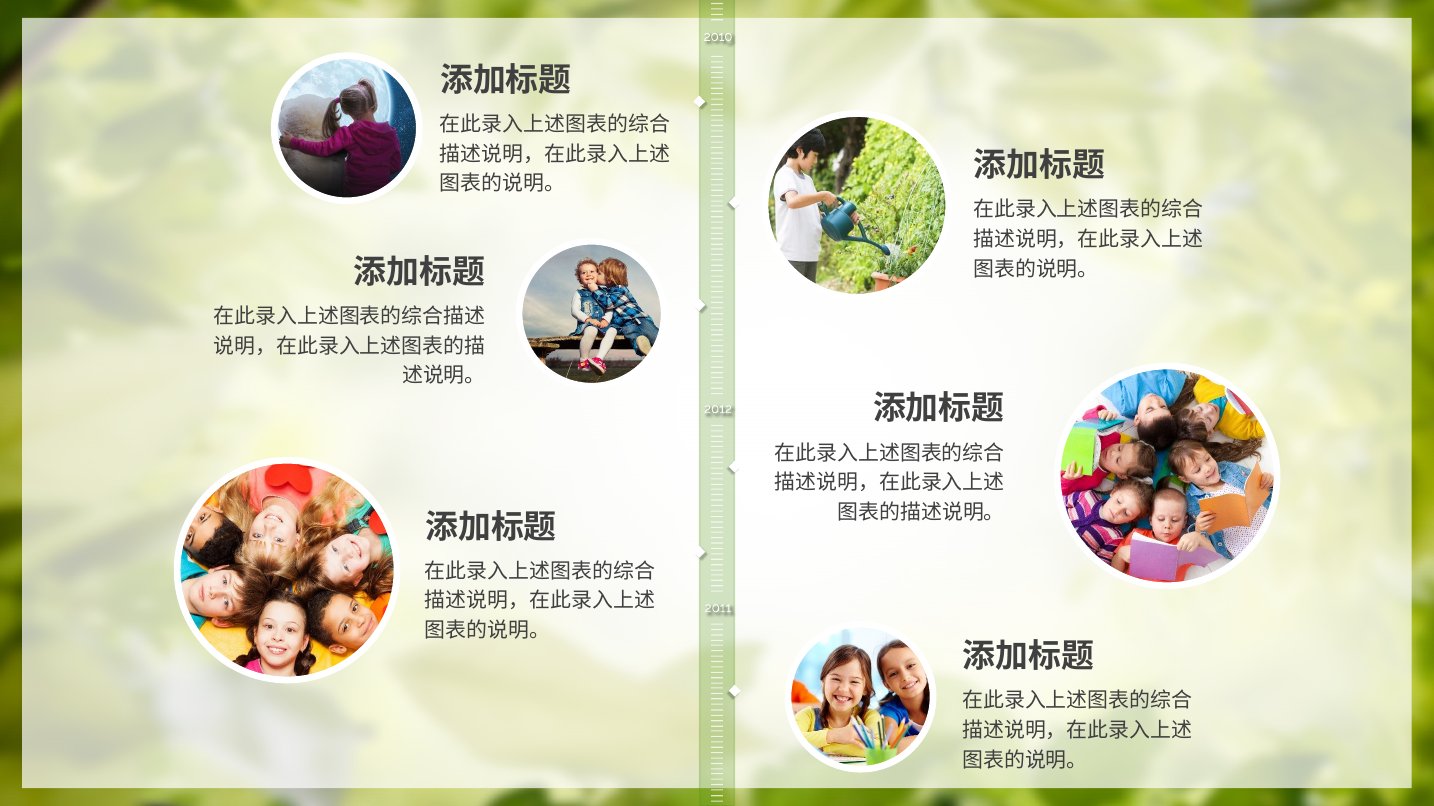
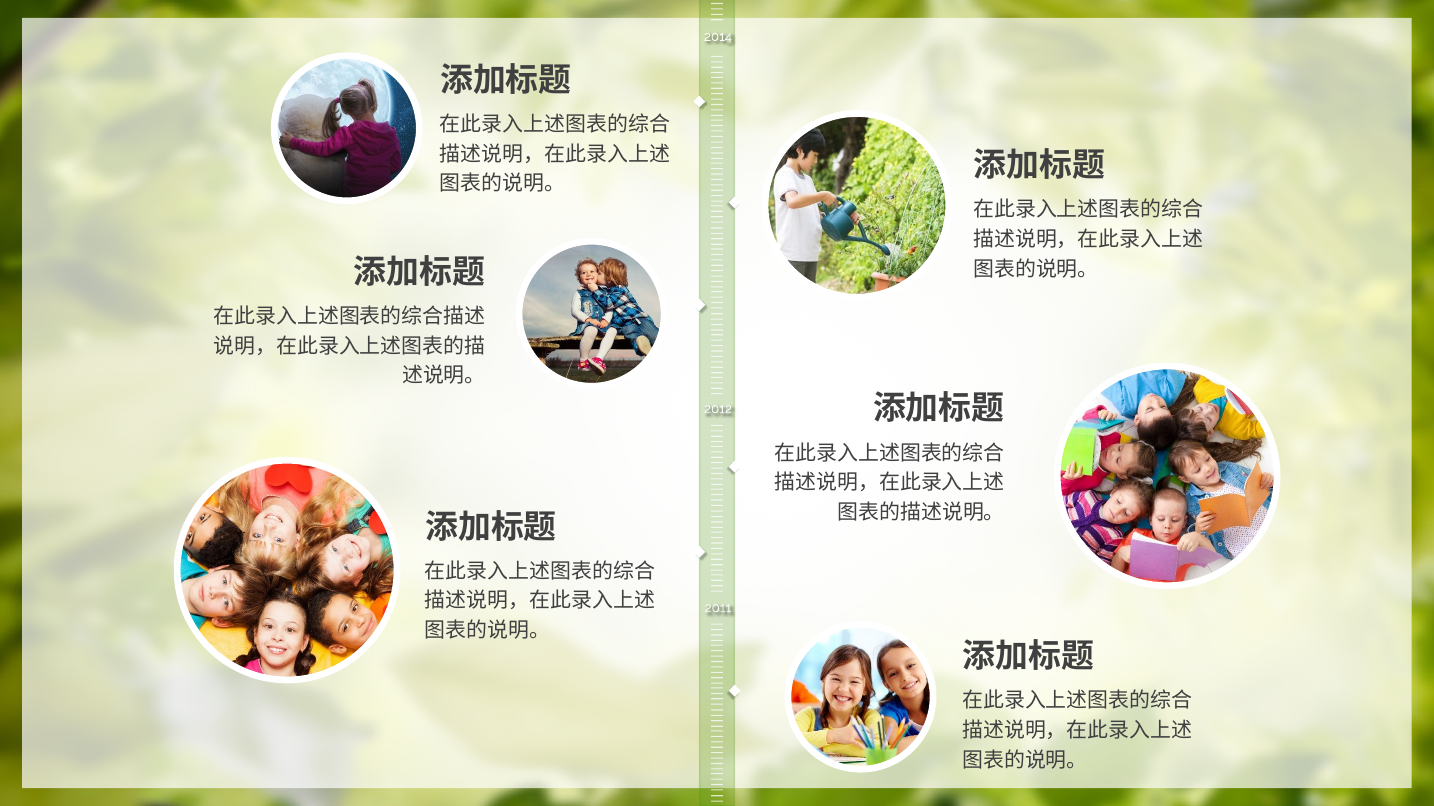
2010: 2010 -> 2014
